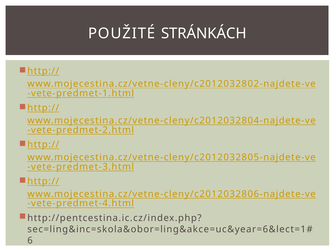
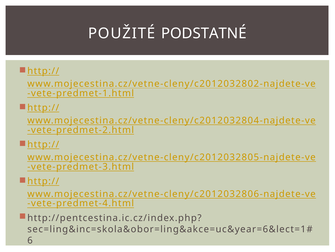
STRÁNKÁCH: STRÁNKÁCH -> PODSTATNÉ
